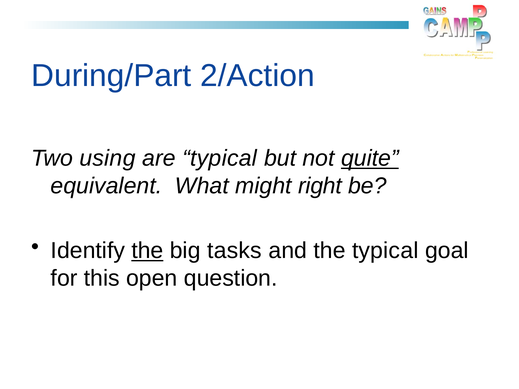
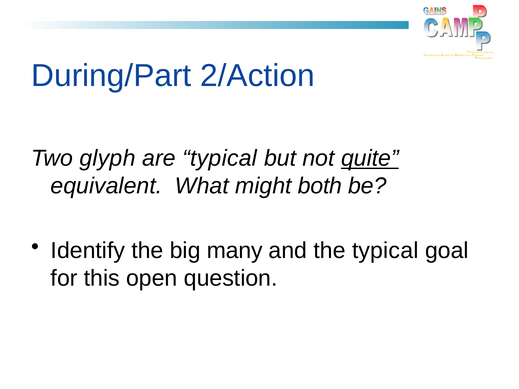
using: using -> glyph
right: right -> both
the at (147, 251) underline: present -> none
tasks: tasks -> many
